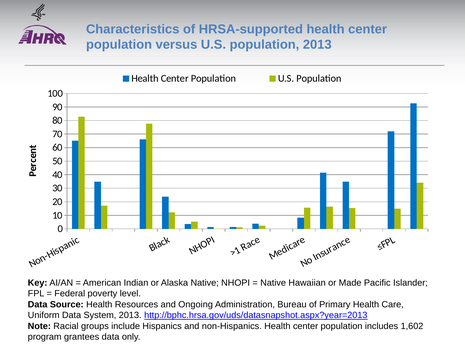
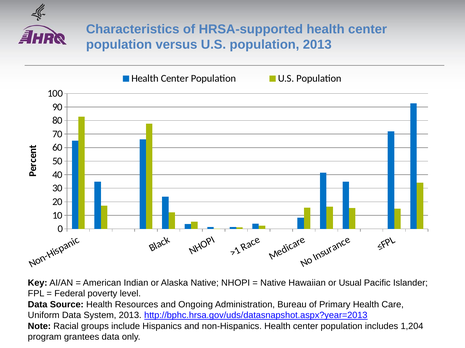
Made: Made -> Usual
1,602: 1,602 -> 1,204
